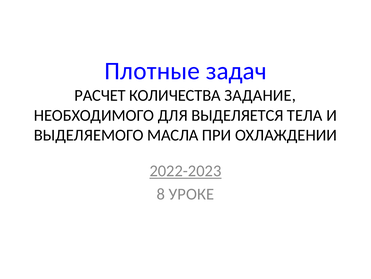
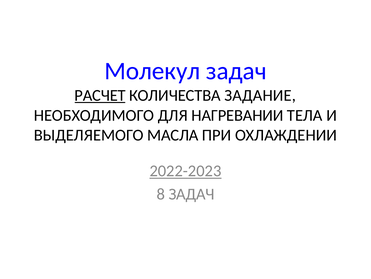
Плотные: Плотные -> Молекул
РАСЧЕТ underline: none -> present
ВЫДЕЛЯЕТСЯ: ВЫДЕЛЯЕТСЯ -> НАГРЕВАНИИ
8 УРОКЕ: УРОКЕ -> ЗАДАЧ
